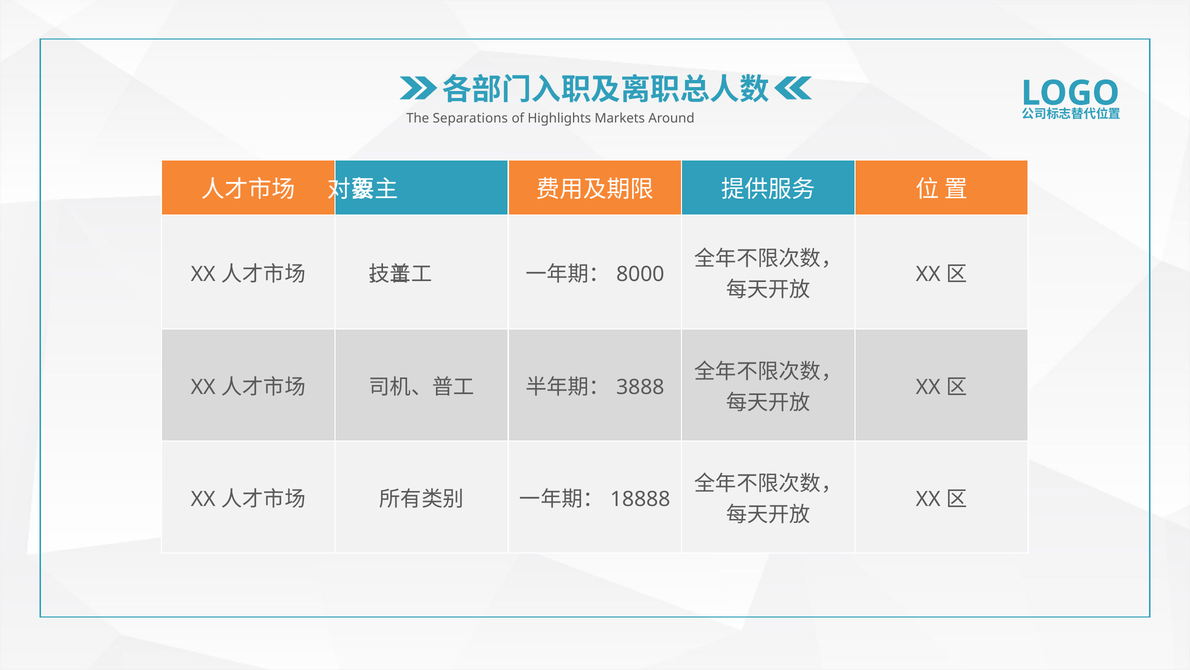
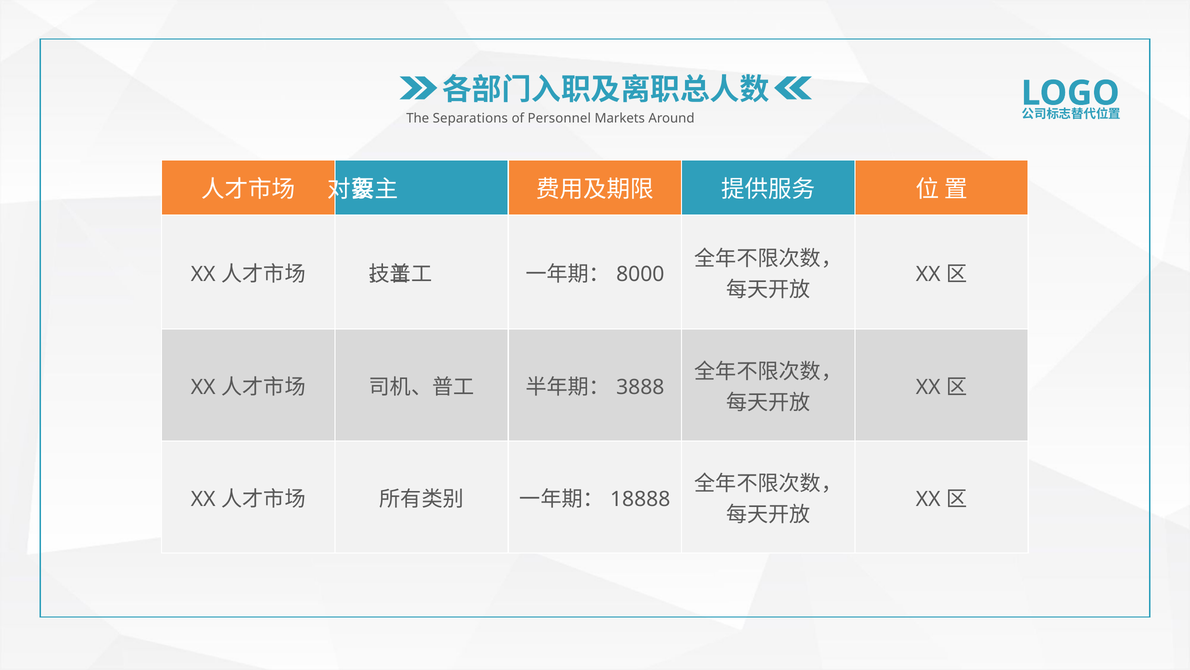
Highlights: Highlights -> Personnel
